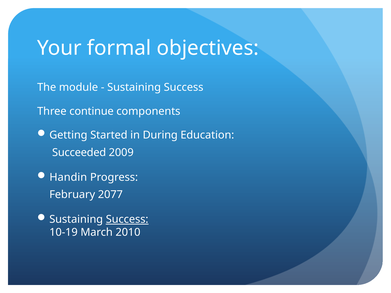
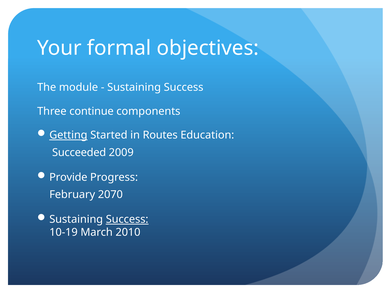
Getting underline: none -> present
During: During -> Routes
Handin: Handin -> Provide
2077: 2077 -> 2070
